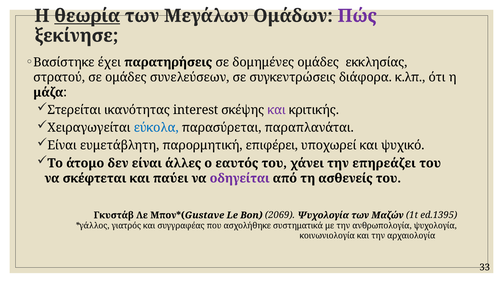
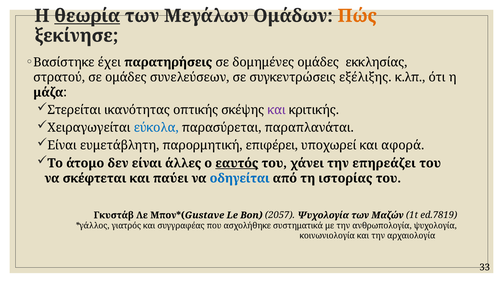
Πώς colour: purple -> orange
διάφορα: διάφορα -> εξέλιξης
interest: interest -> οπτικής
ψυχικό: ψυχικό -> αφορά
εαυτός underline: none -> present
οδηγείται colour: purple -> blue
ασθενείς: ασθενείς -> ιστορίας
2069: 2069 -> 2057
ed.1395: ed.1395 -> ed.7819
